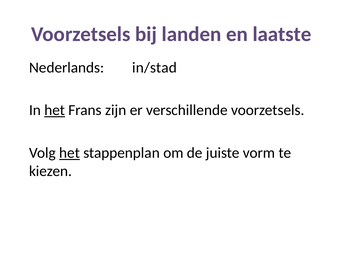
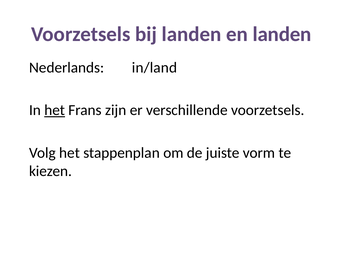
en laatste: laatste -> landen
in/stad: in/stad -> in/land
het at (70, 153) underline: present -> none
